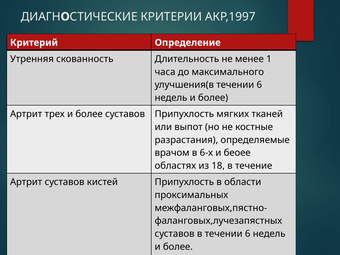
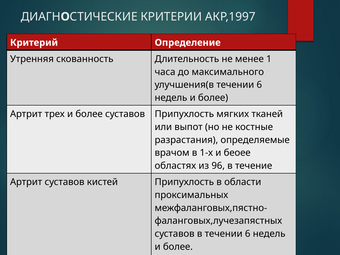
6-х: 6-х -> 1-х
18: 18 -> 96
